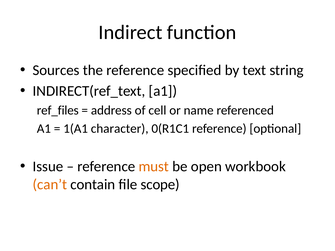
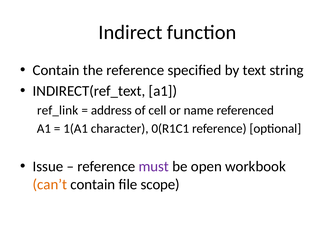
Sources at (56, 70): Sources -> Contain
ref_files: ref_files -> ref_link
must colour: orange -> purple
